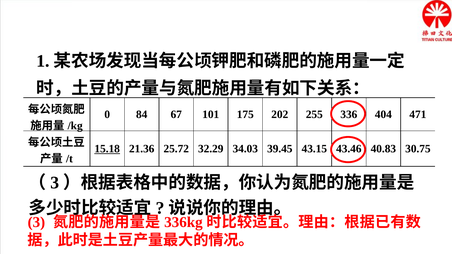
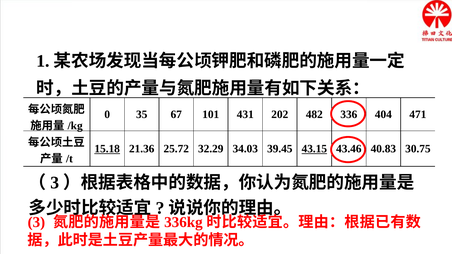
84: 84 -> 35
175: 175 -> 431
255: 255 -> 482
43.15 underline: none -> present
